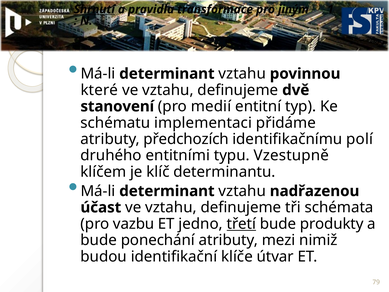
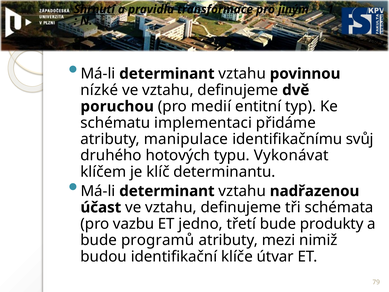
které: které -> nízké
stanovení: stanovení -> poruchou
předchozích: předchozích -> manipulace
polí: polí -> svůj
entitními: entitními -> hotových
Vzestupně: Vzestupně -> Vykonávat
třetí underline: present -> none
ponechání: ponechání -> programů
